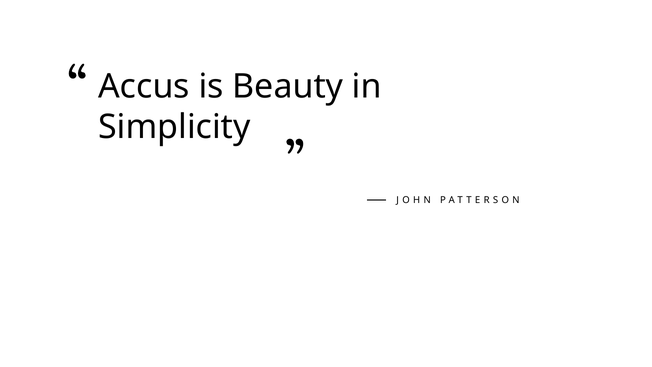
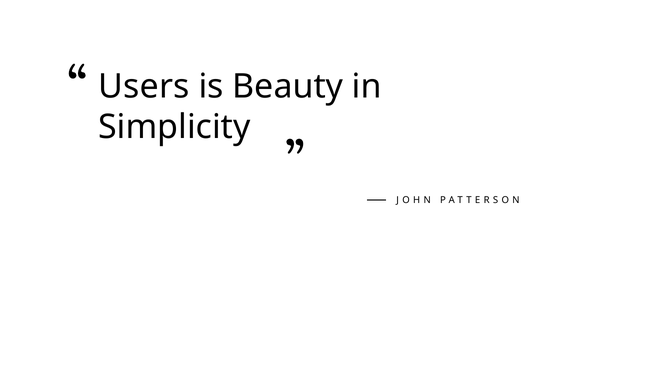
Accus: Accus -> Users
